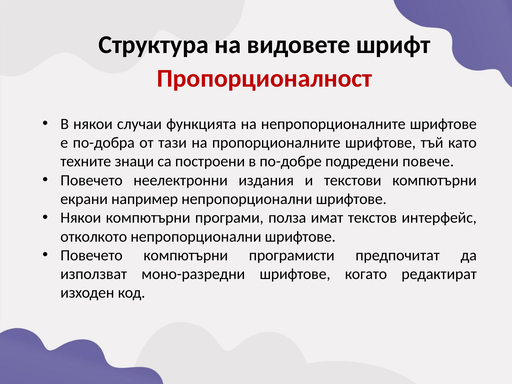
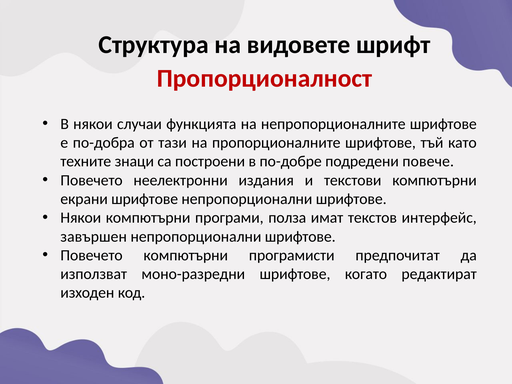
екрани например: например -> шрифтове
отколкото: отколкото -> завършен
